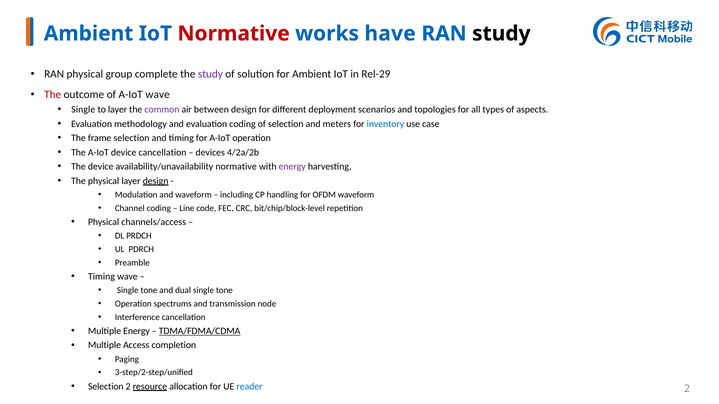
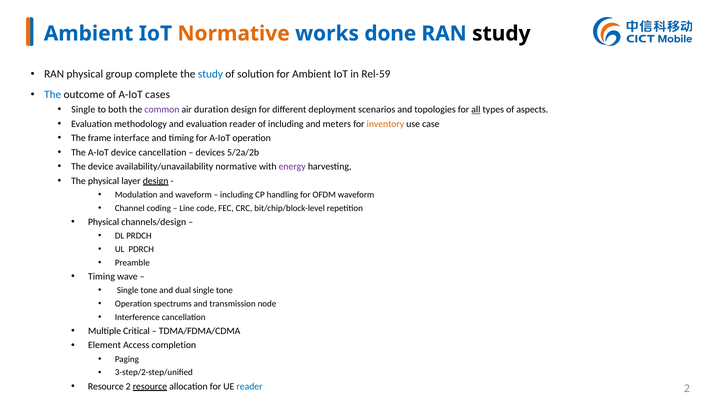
Normative at (234, 34) colour: red -> orange
have: have -> done
study at (210, 74) colour: purple -> blue
Rel-29: Rel-29 -> Rel-59
The at (53, 95) colour: red -> blue
A-IoT wave: wave -> cases
to layer: layer -> both
between: between -> duration
all underline: none -> present
evaluation coding: coding -> reader
of selection: selection -> including
inventory colour: blue -> orange
frame selection: selection -> interface
4/2a/2b: 4/2a/2b -> 5/2a/2b
channels/access: channels/access -> channels/design
Multiple Energy: Energy -> Critical
TDMA/FDMA/CDMA underline: present -> none
Multiple at (105, 346): Multiple -> Element
Selection at (106, 387): Selection -> Resource
